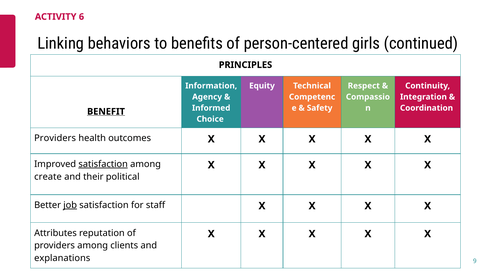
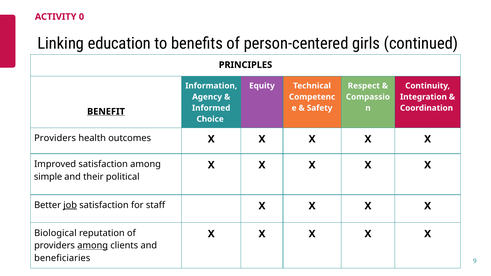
6: 6 -> 0
behaviors: behaviors -> education
satisfaction at (103, 164) underline: present -> none
create: create -> simple
Attributes: Attributes -> Biological
among at (93, 246) underline: none -> present
explanations: explanations -> beneficiaries
